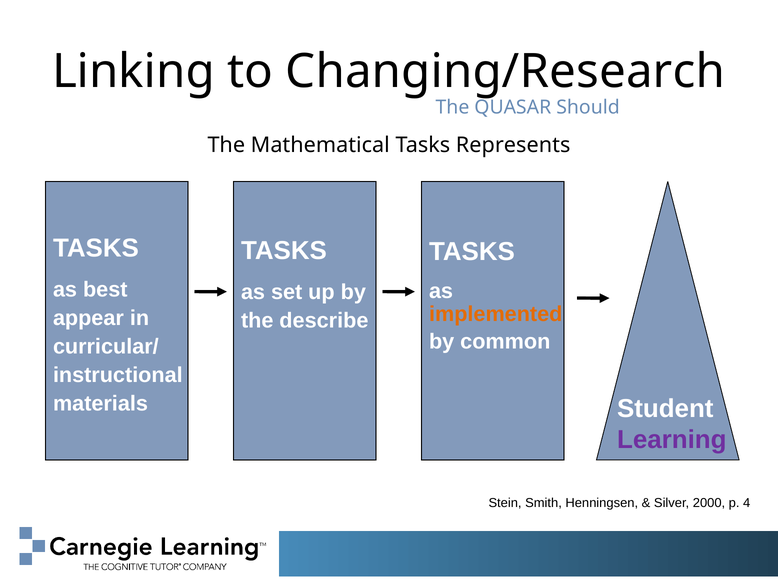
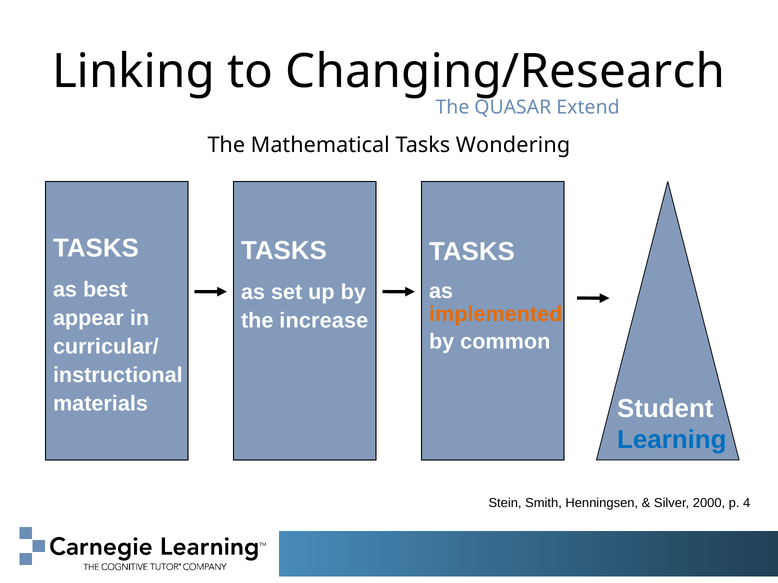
Should: Should -> Extend
Represents: Represents -> Wondering
describe: describe -> increase
Learning colour: purple -> blue
